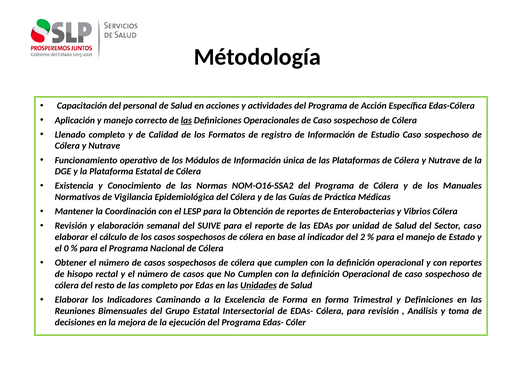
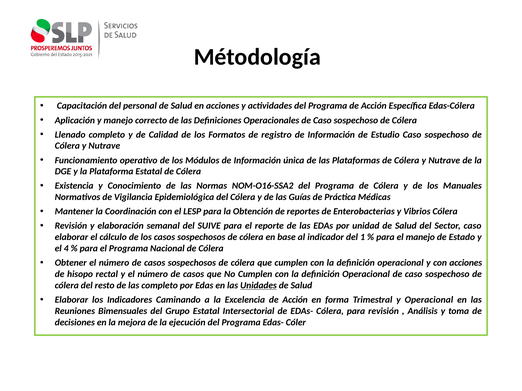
las at (186, 120) underline: present -> none
2: 2 -> 1
0: 0 -> 4
con reportes: reportes -> acciones
Excelencia de Forma: Forma -> Acción
y Definiciones: Definiciones -> Operacional
